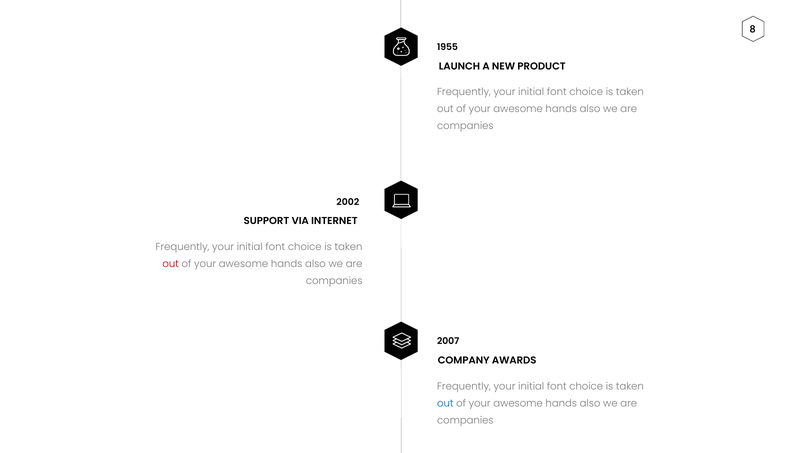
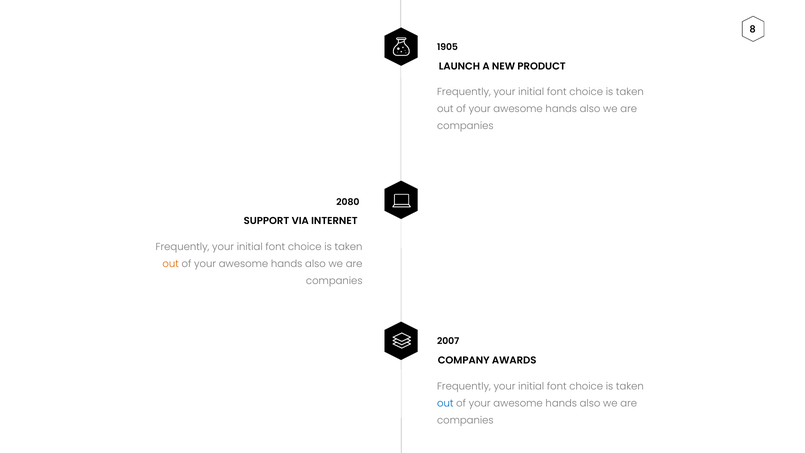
1955: 1955 -> 1905
2002: 2002 -> 2080
out at (171, 264) colour: red -> orange
